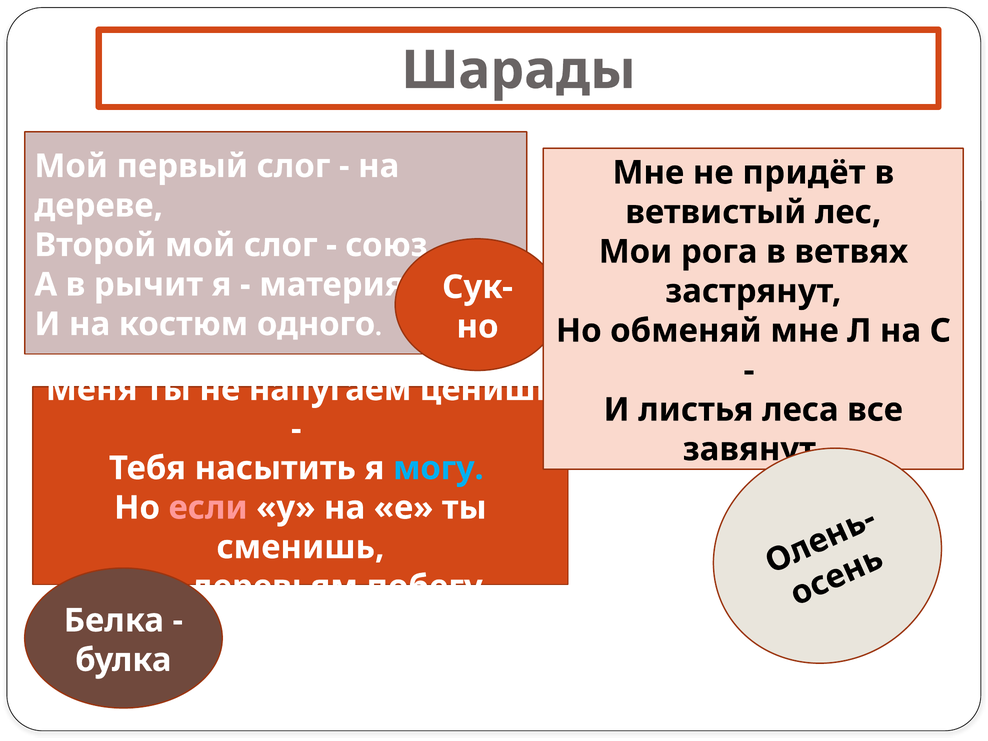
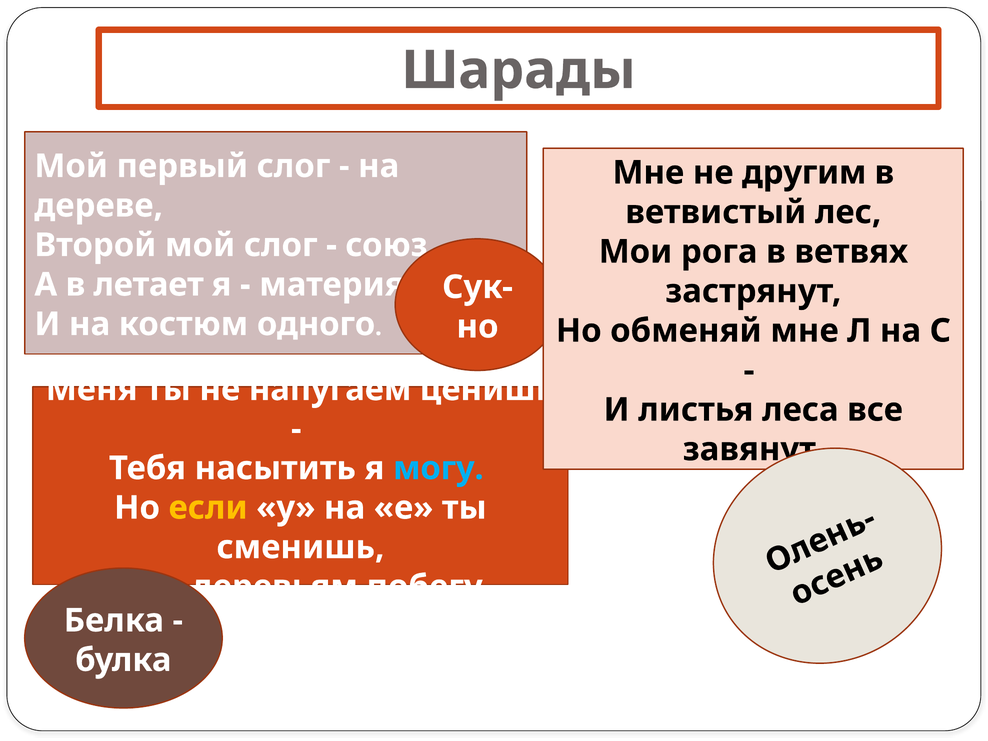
придёт: придёт -> другим
рычит: рычит -> летает
если colour: pink -> yellow
